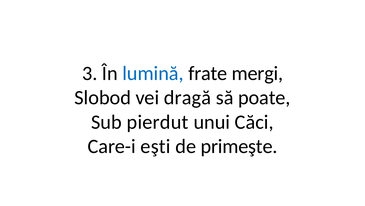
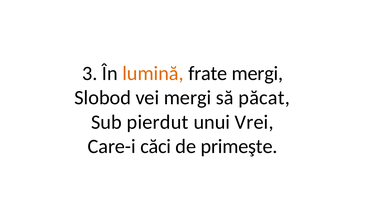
lumină colour: blue -> orange
vei dragă: dragă -> mergi
poate: poate -> păcat
Căci: Căci -> Vrei
eşti: eşti -> căci
